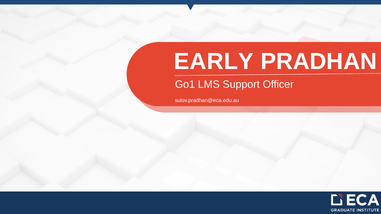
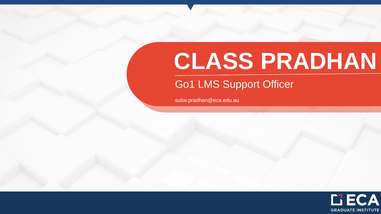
EARLY: EARLY -> CLASS
